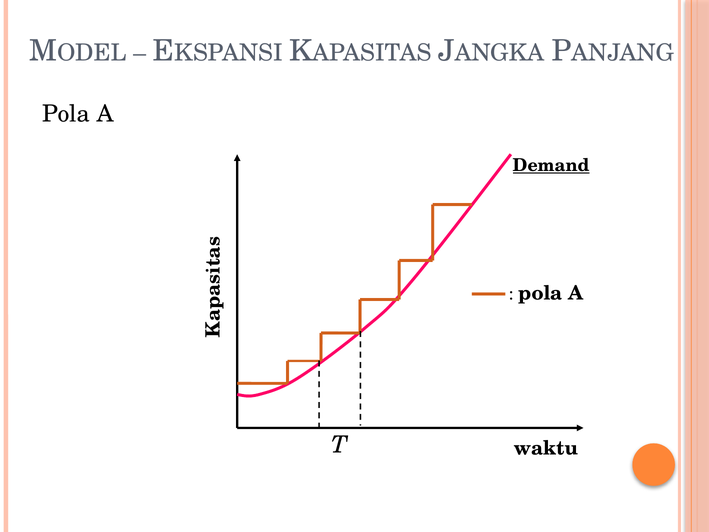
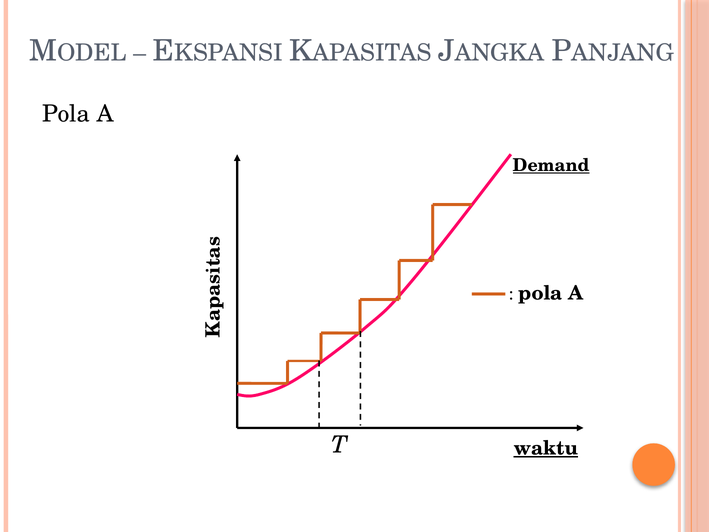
waktu underline: none -> present
